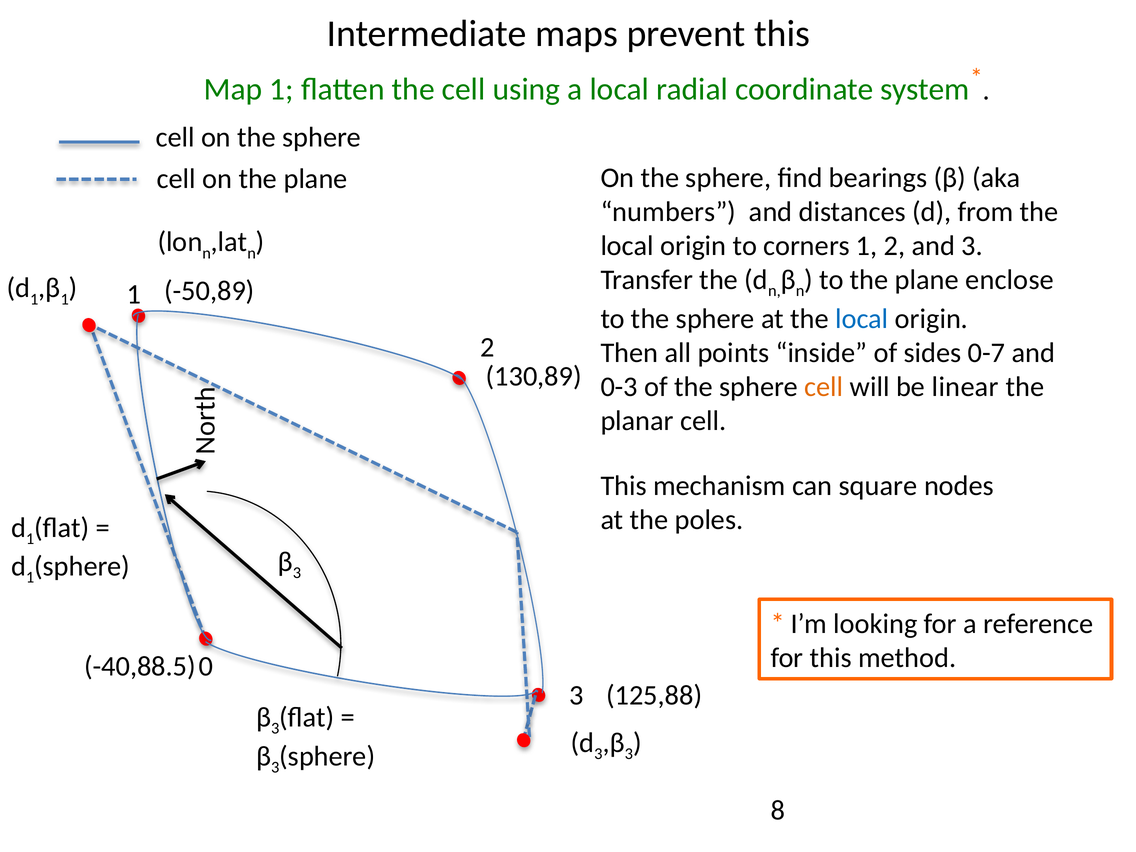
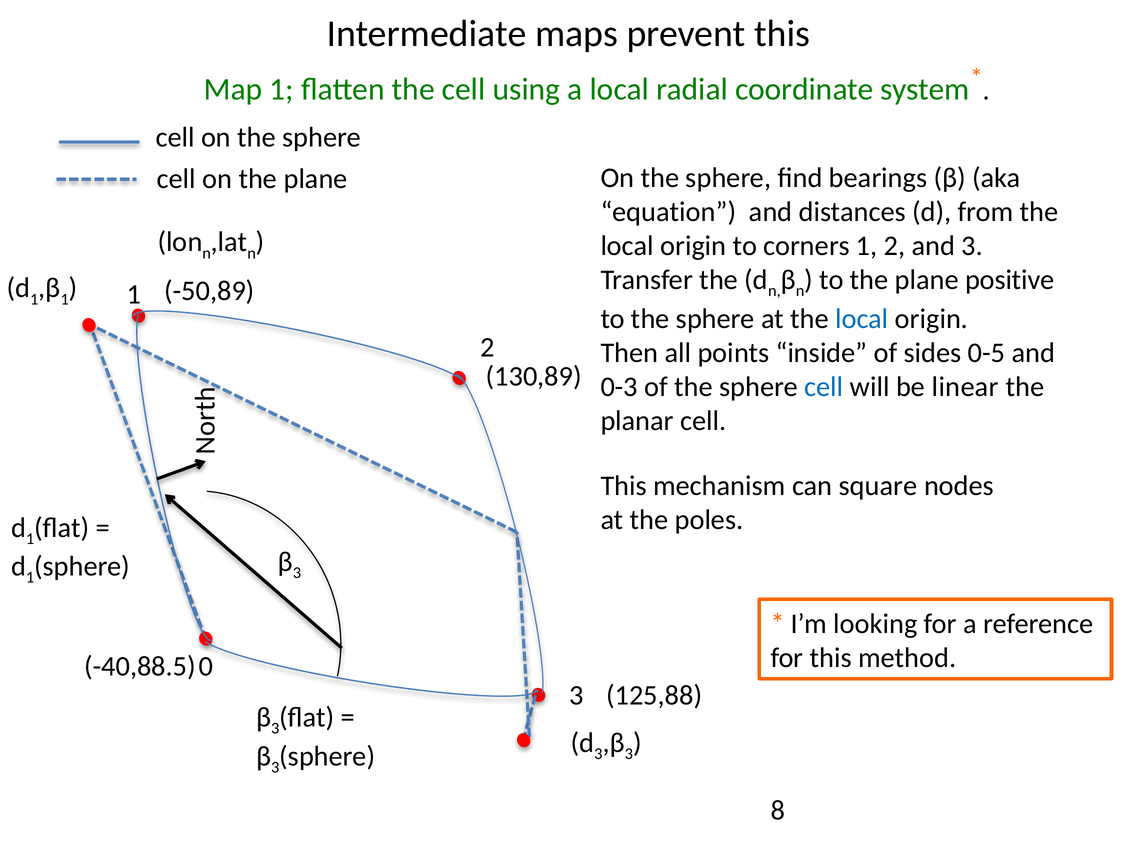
numbers: numbers -> equation
enclose: enclose -> positive
0-7: 0-7 -> 0-5
cell at (824, 387) colour: orange -> blue
